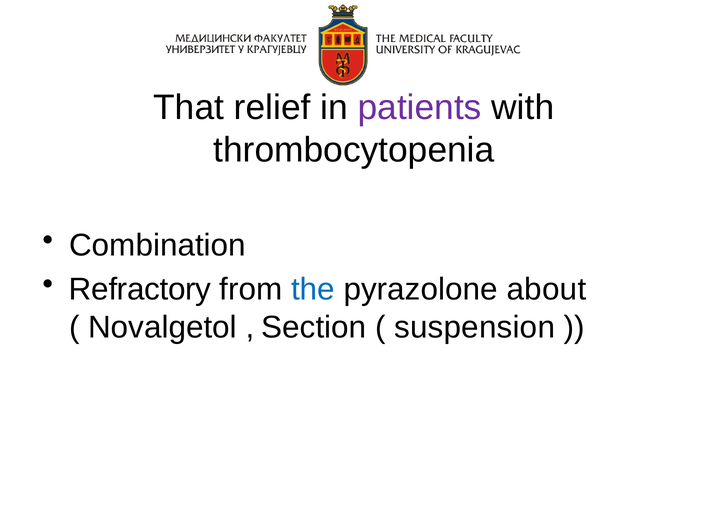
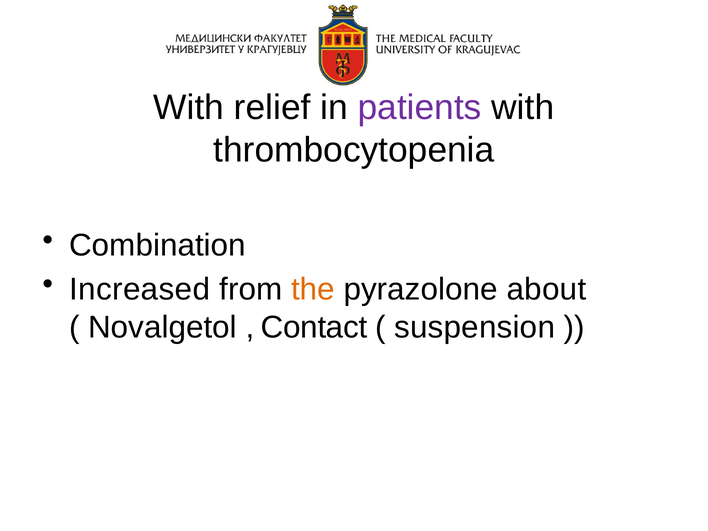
That at (189, 108): That -> With
Refractory: Refractory -> Increased
the colour: blue -> orange
Section: Section -> Contact
